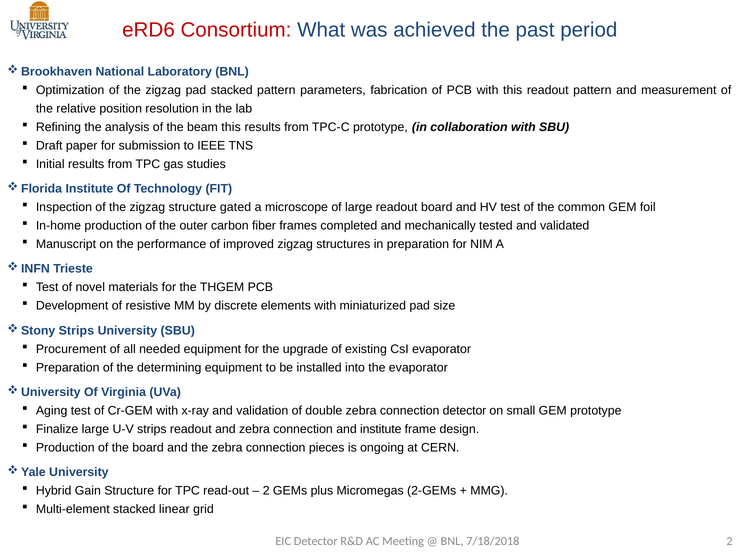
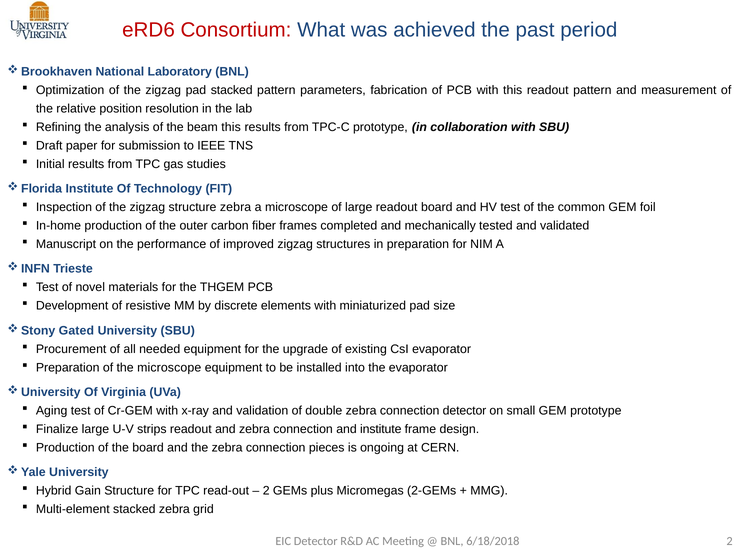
structure gated: gated -> zebra
Strips at (76, 331): Strips -> Gated
the determining: determining -> microscope
stacked linear: linear -> zebra
7/18/2018: 7/18/2018 -> 6/18/2018
